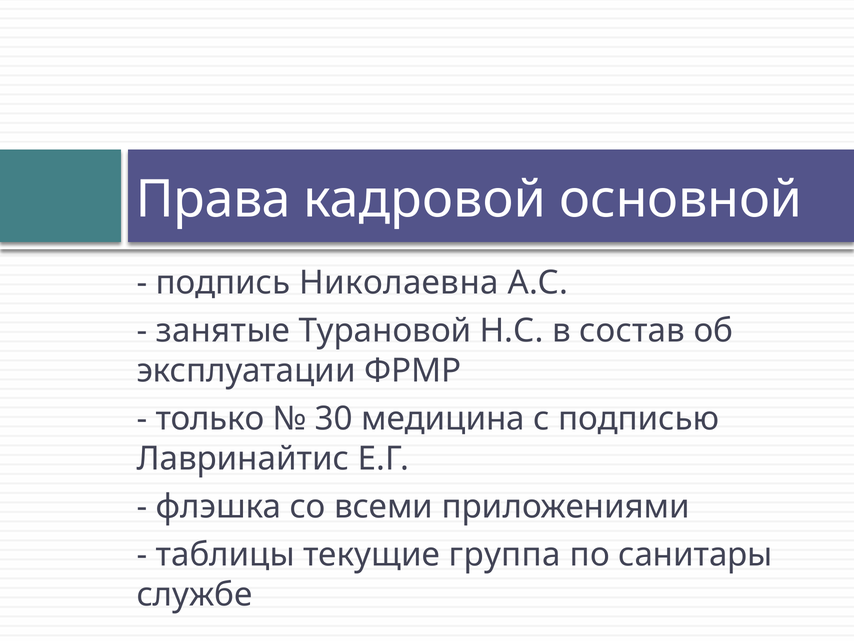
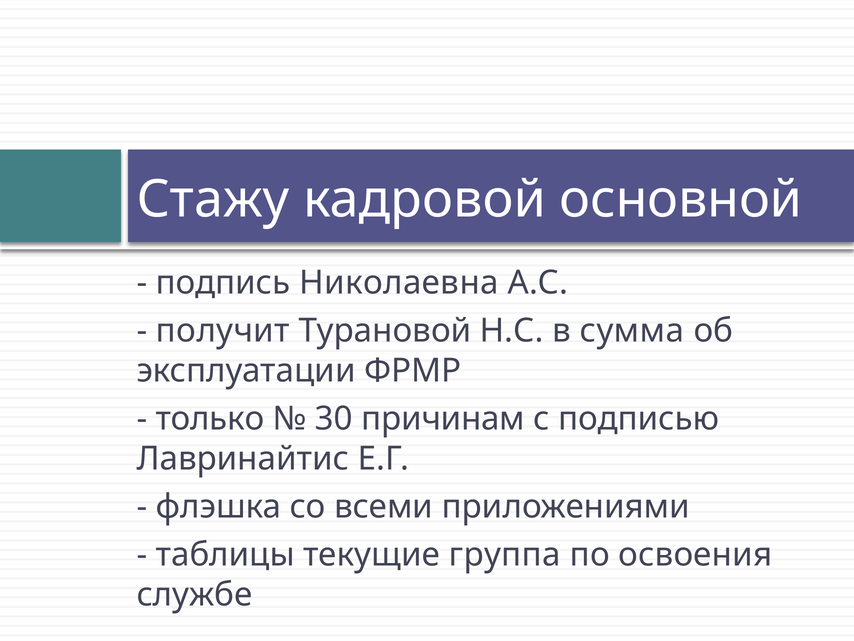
Права: Права -> Стажу
занятые: занятые -> получит
состав: состав -> сумма
медицина: медицина -> причинам
санитары: санитары -> освоения
